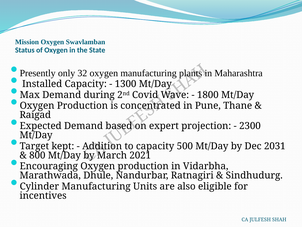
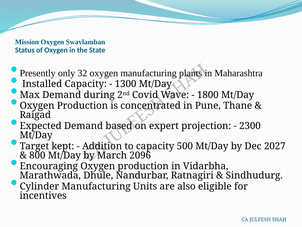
2031: 2031 -> 2027
2021: 2021 -> 2096
